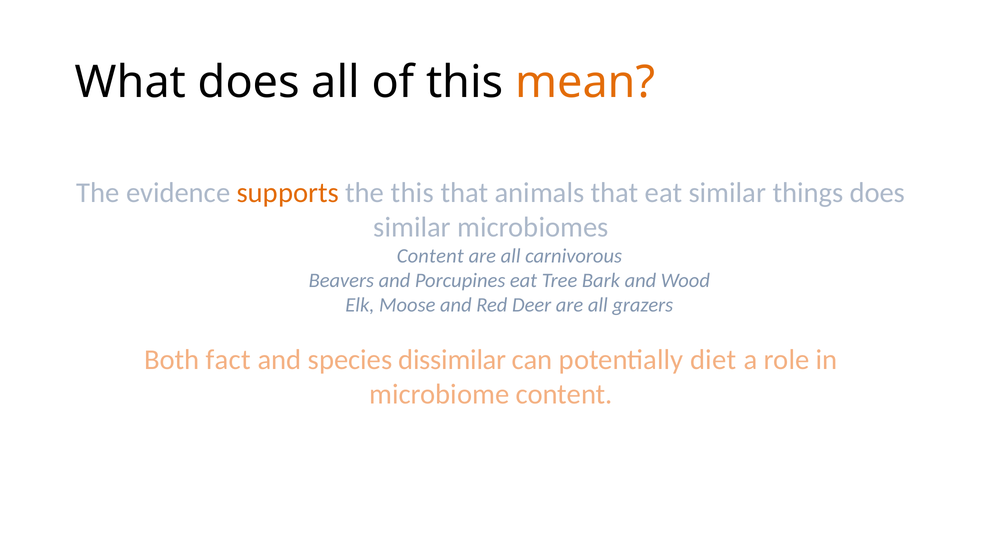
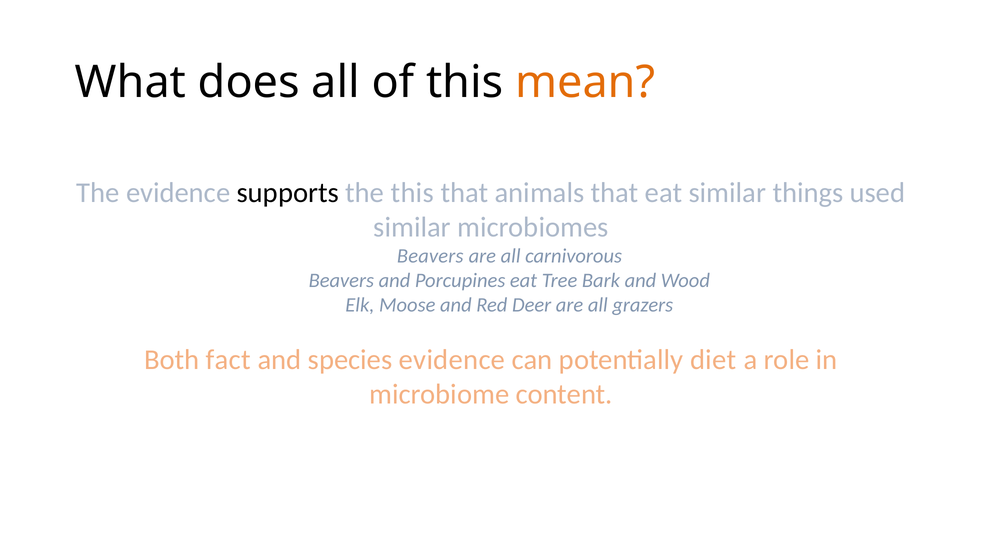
supports colour: orange -> black
things does: does -> used
Content at (430, 256): Content -> Beavers
species dissimilar: dissimilar -> evidence
